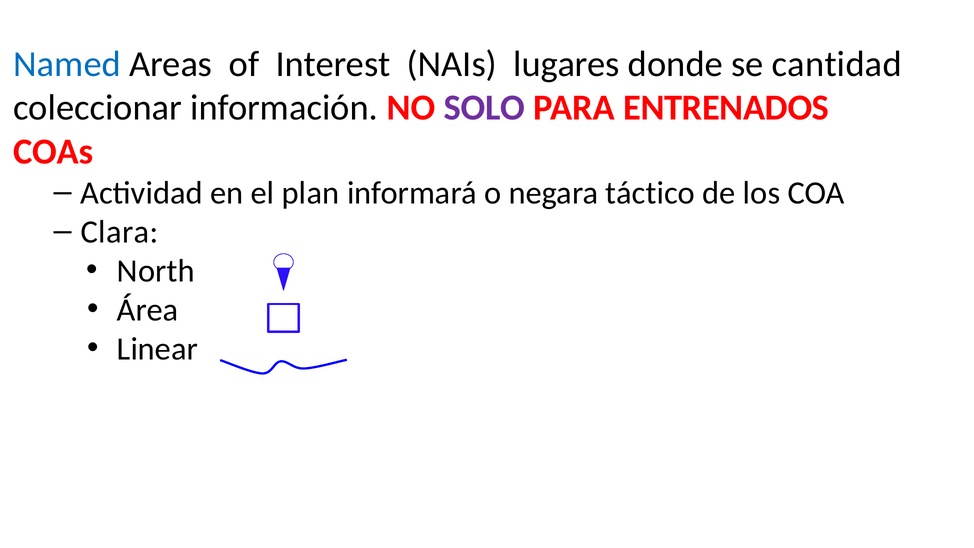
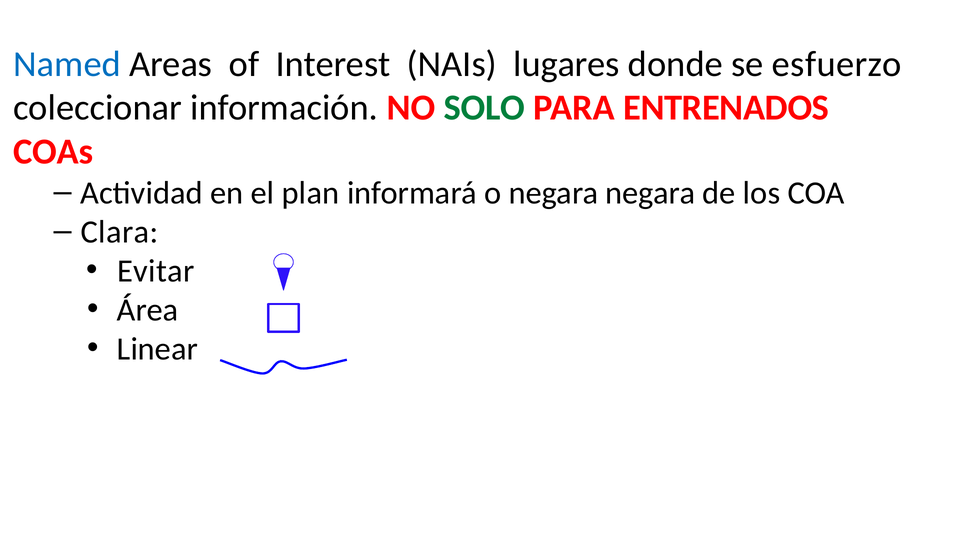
cantidad: cantidad -> esfuerzo
SOLO colour: purple -> green
negara táctico: táctico -> negara
North: North -> Evitar
